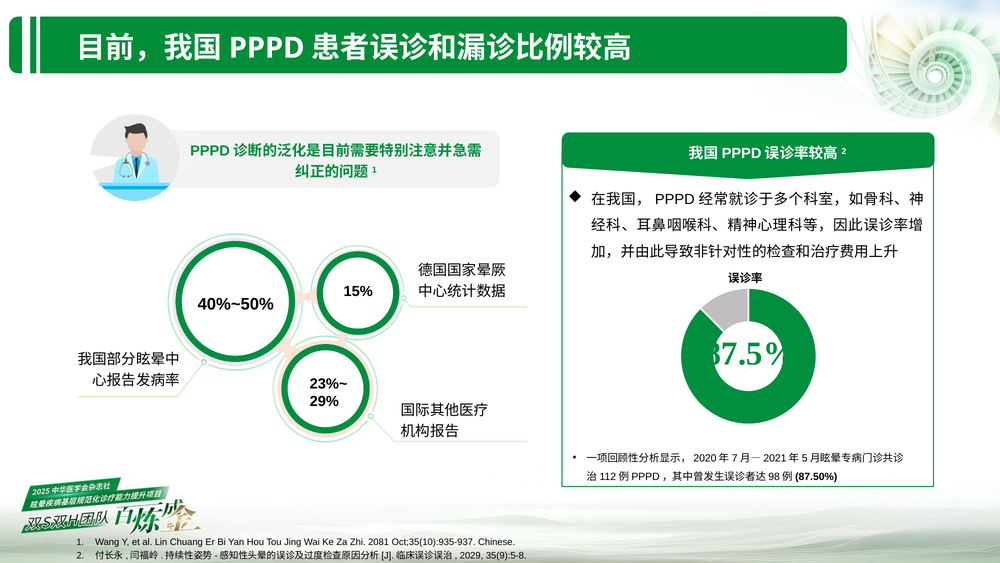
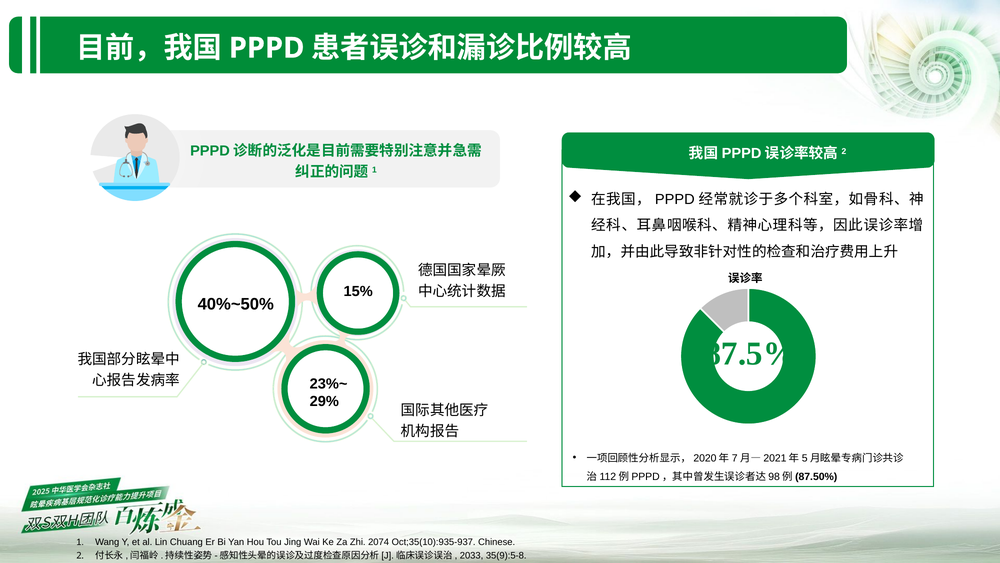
2081: 2081 -> 2074
2029: 2029 -> 2033
